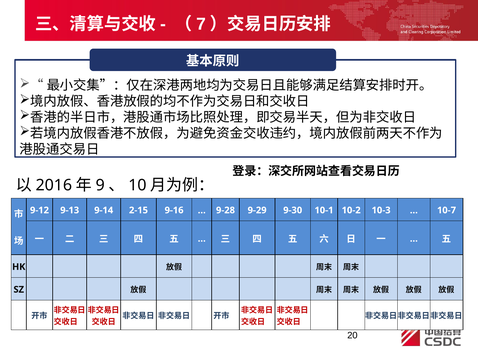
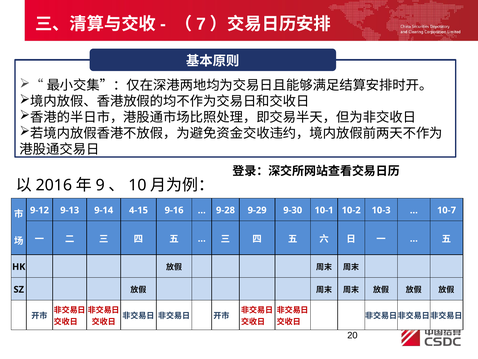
2-15: 2-15 -> 4-15
